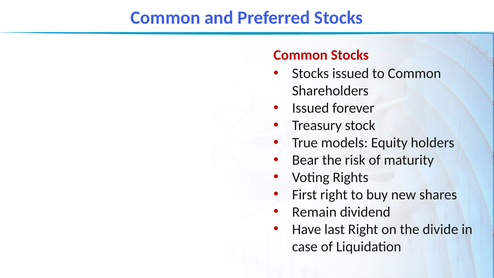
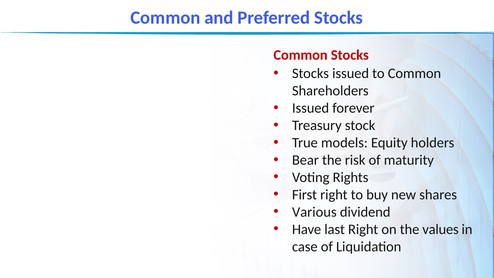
Remain: Remain -> Various
divide: divide -> values
